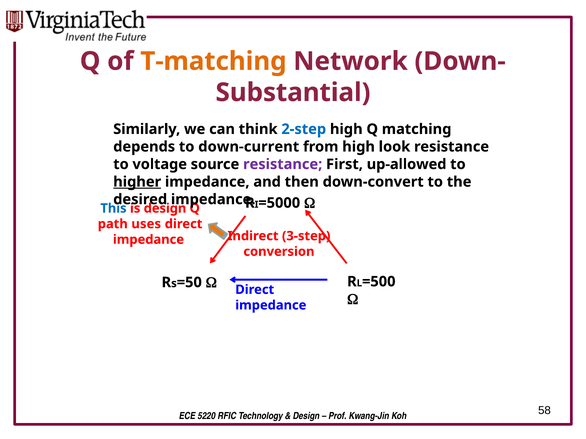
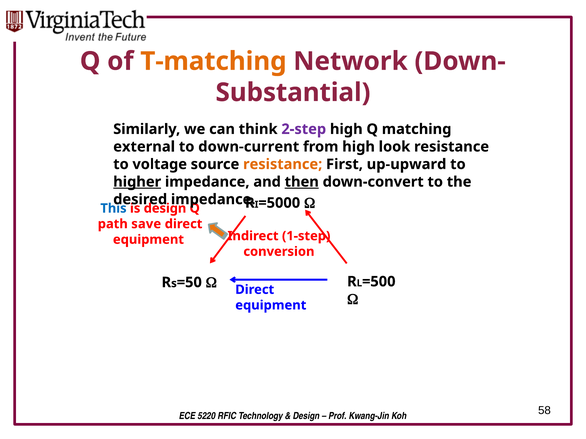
2-step colour: blue -> purple
depends: depends -> external
resistance at (283, 164) colour: purple -> orange
up-allowed: up-allowed -> up-upward
then underline: none -> present
uses: uses -> save
3-step: 3-step -> 1-step
impedance at (148, 240): impedance -> equipment
impedance at (271, 306): impedance -> equipment
